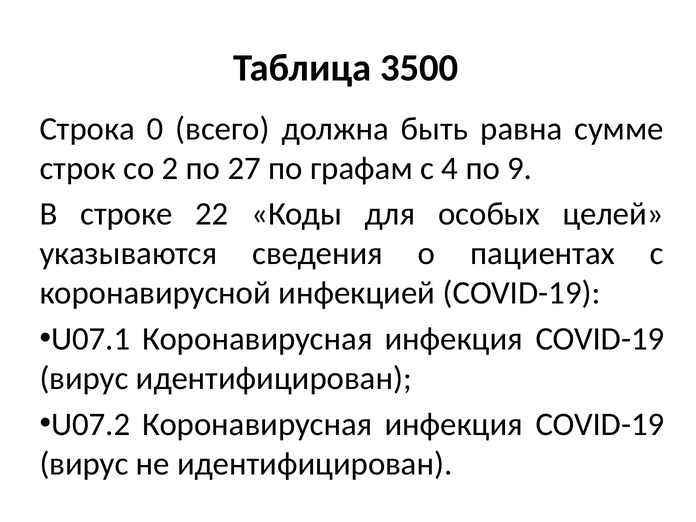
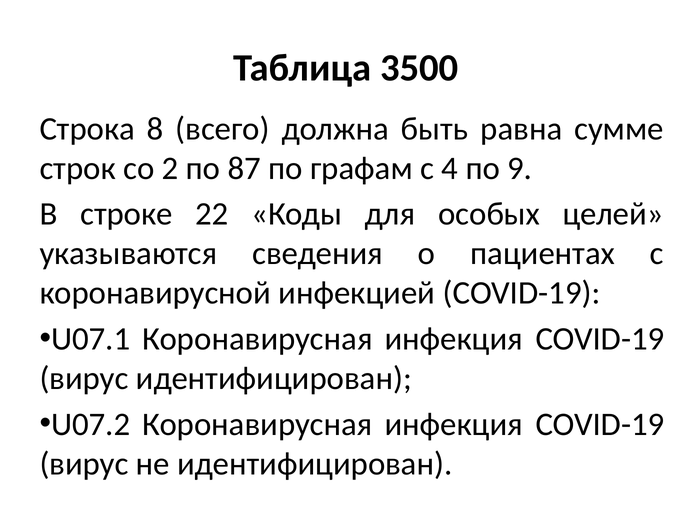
0: 0 -> 8
27: 27 -> 87
